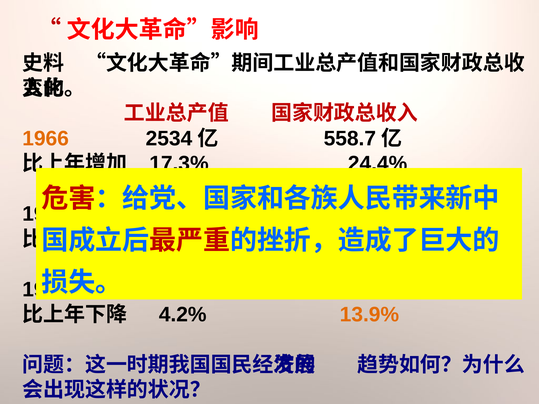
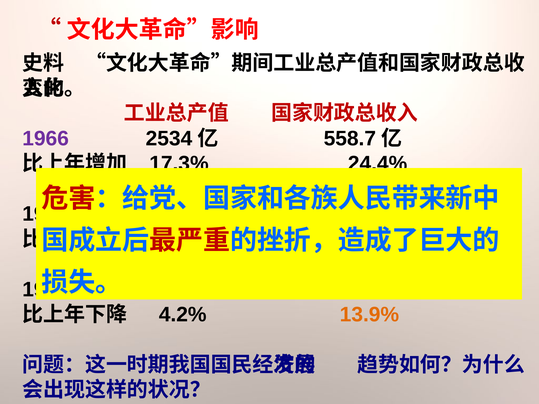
1966 colour: orange -> purple
